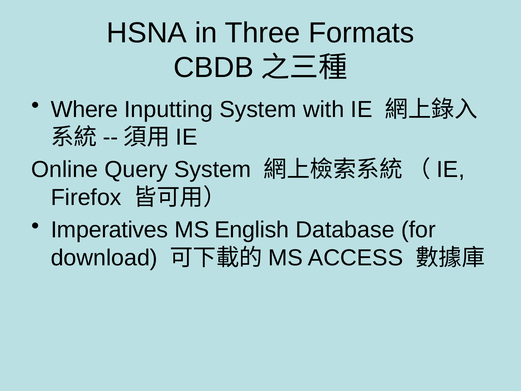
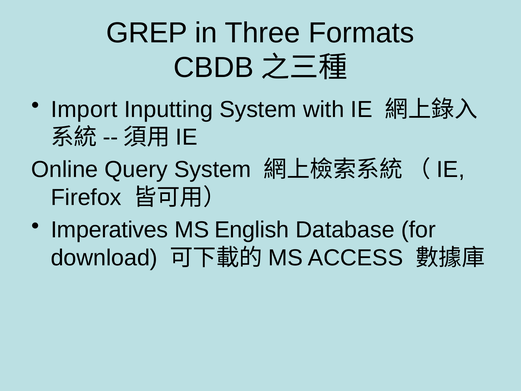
HSNA: HSNA -> GREP
Where: Where -> Import
